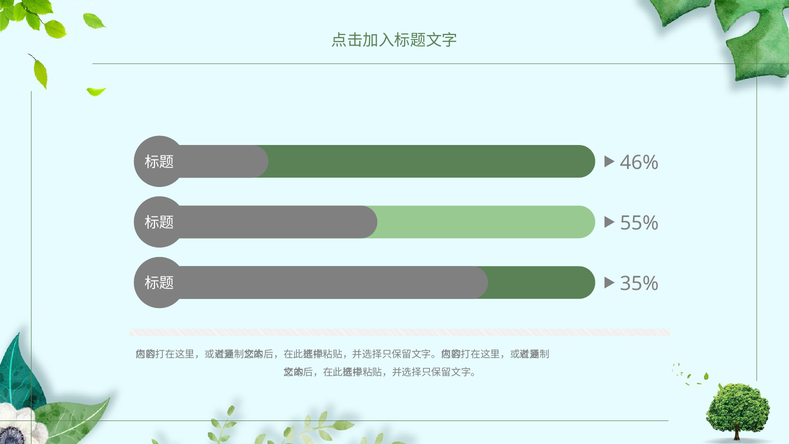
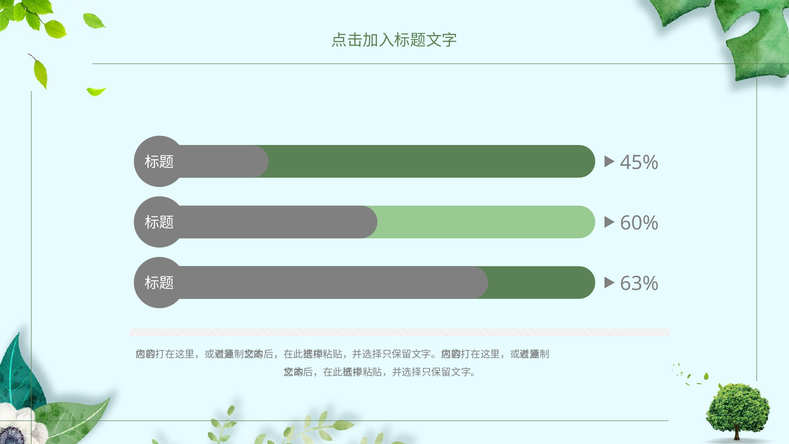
46%: 46% -> 45%
55%: 55% -> 60%
35%: 35% -> 63%
